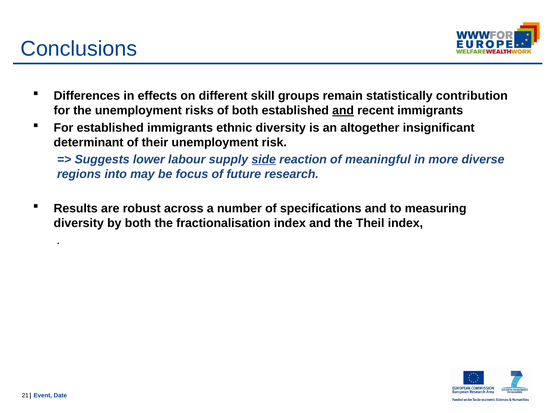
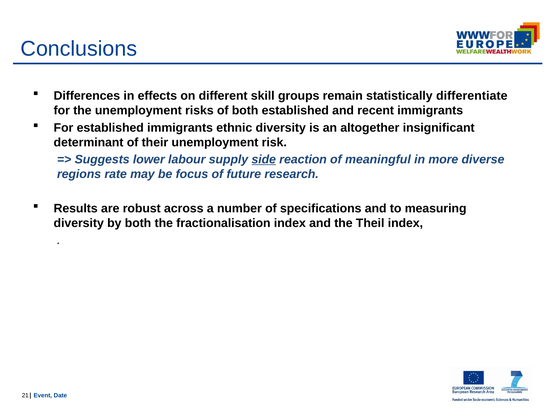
contribution: contribution -> differentiate
and at (343, 111) underline: present -> none
into: into -> rate
